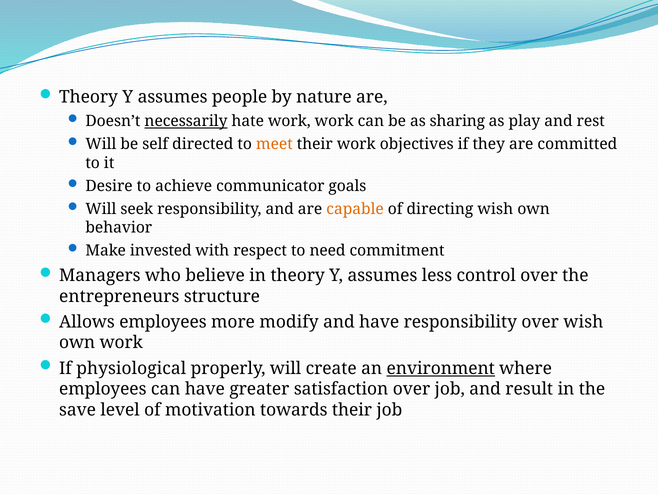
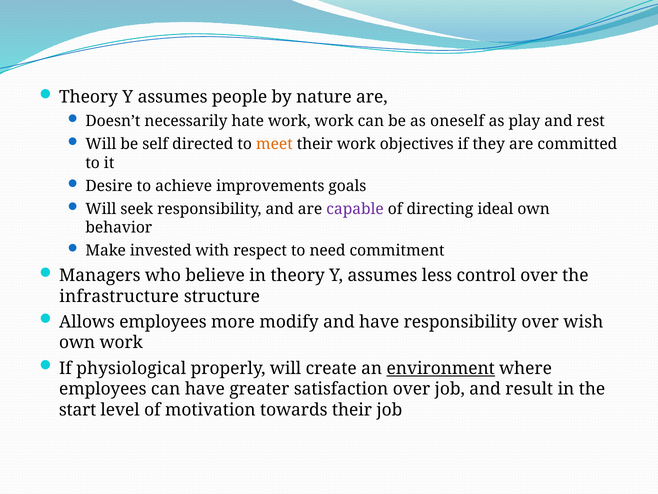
necessarily underline: present -> none
sharing: sharing -> oneself
communicator: communicator -> improvements
capable colour: orange -> purple
directing wish: wish -> ideal
entrepreneurs: entrepreneurs -> infrastructure
save: save -> start
